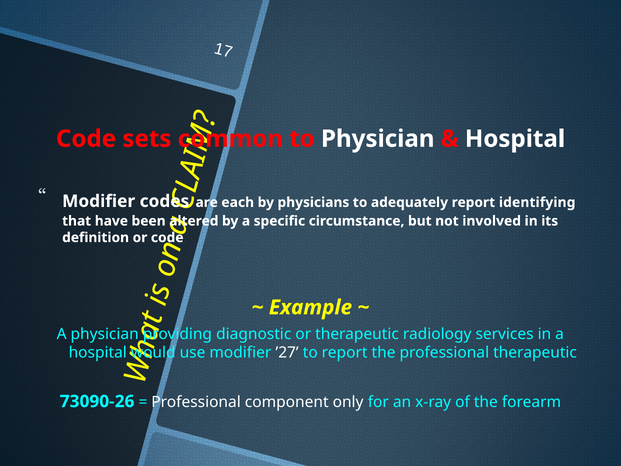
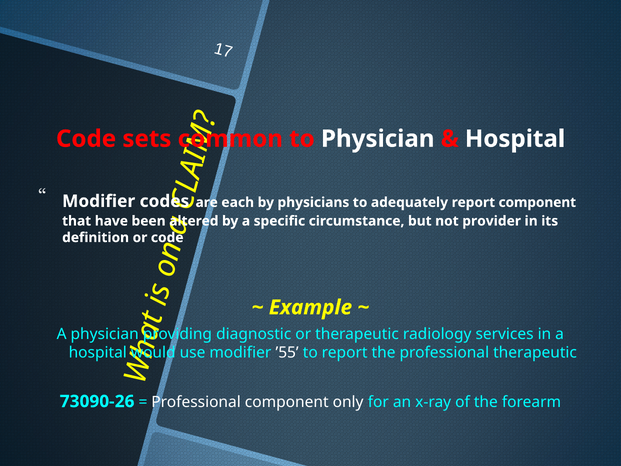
report identifying: identifying -> component
involved: involved -> provider
’27: ’27 -> ’55
